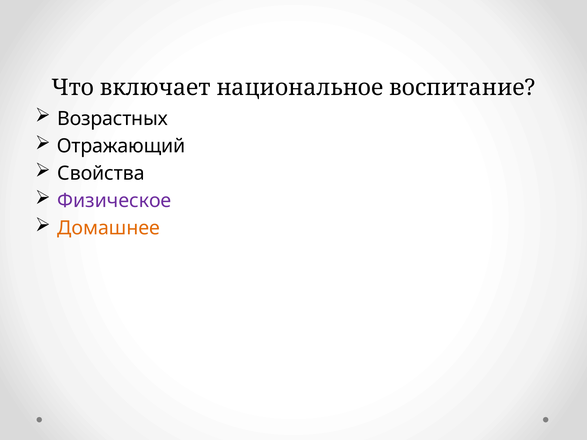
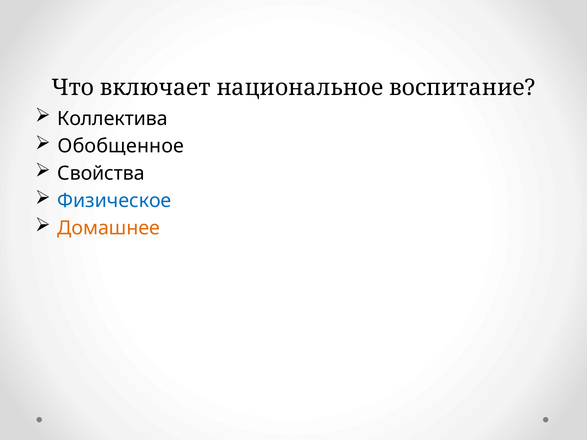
Возрастных: Возрастных -> Коллектива
Отражающий: Отражающий -> Обобщенное
Физическое colour: purple -> blue
